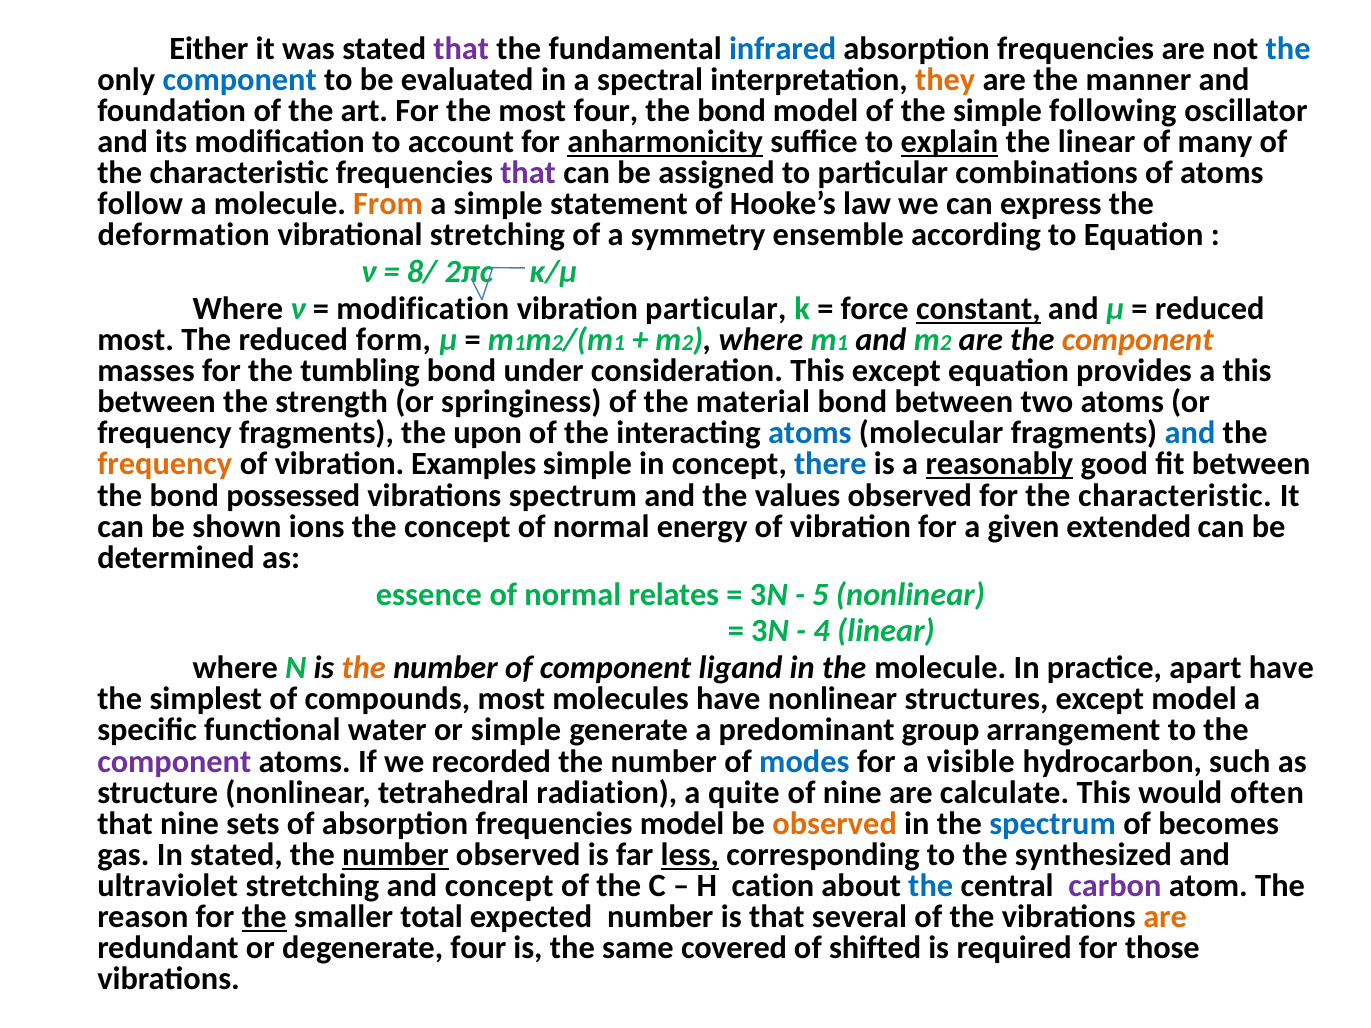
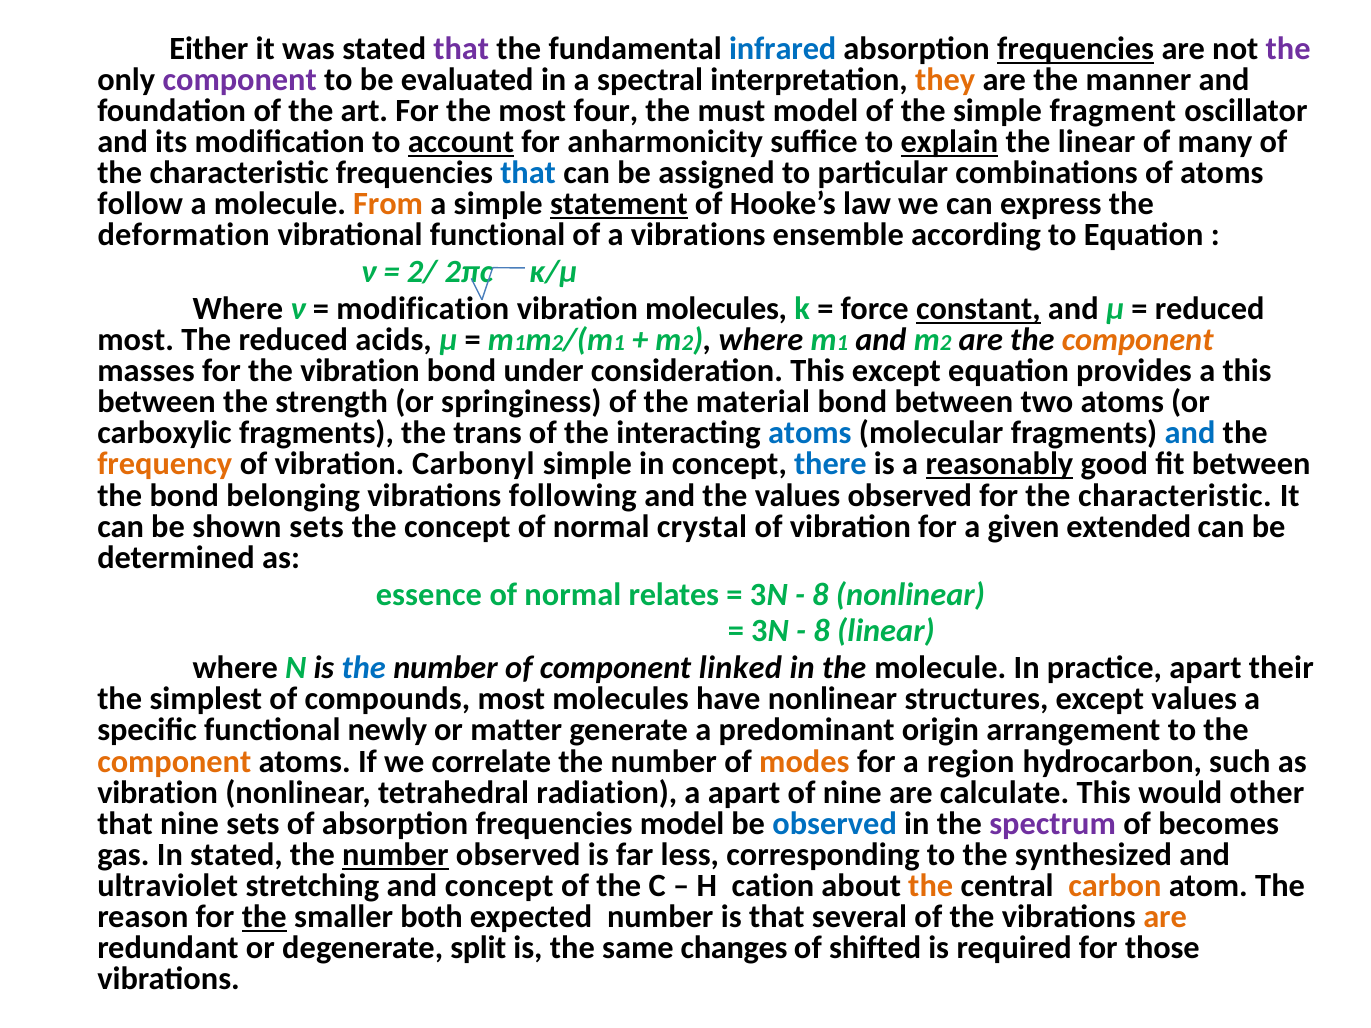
frequencies at (1076, 49) underline: none -> present
the at (1288, 49) colour: blue -> purple
component at (240, 80) colour: blue -> purple
bond at (732, 111): bond -> must
following: following -> fragment
account underline: none -> present
anharmonicity underline: present -> none
that at (528, 173) colour: purple -> blue
statement underline: none -> present
vibrational stretching: stretching -> functional
a symmetry: symmetry -> vibrations
8/: 8/ -> 2/
vibration particular: particular -> molecules
form: form -> acids
the tumbling: tumbling -> vibration
frequency at (164, 433): frequency -> carboxylic
upon: upon -> trans
Examples: Examples -> Carbonyl
possessed: possessed -> belonging
vibrations spectrum: spectrum -> following
shown ions: ions -> sets
energy: energy -> crystal
5 at (820, 595): 5 -> 8
4 at (822, 631): 4 -> 8
the at (364, 668) colour: orange -> blue
ligand: ligand -> linked
apart have: have -> their
except model: model -> values
water: water -> newly
or simple: simple -> matter
group: group -> origin
component at (174, 762) colour: purple -> orange
recorded: recorded -> correlate
modes colour: blue -> orange
visible: visible -> region
structure at (158, 793): structure -> vibration
a quite: quite -> apart
often: often -> other
observed at (835, 824) colour: orange -> blue
spectrum at (1053, 824) colour: blue -> purple
less underline: present -> none
the at (931, 886) colour: blue -> orange
carbon colour: purple -> orange
total: total -> both
degenerate four: four -> split
covered: covered -> changes
